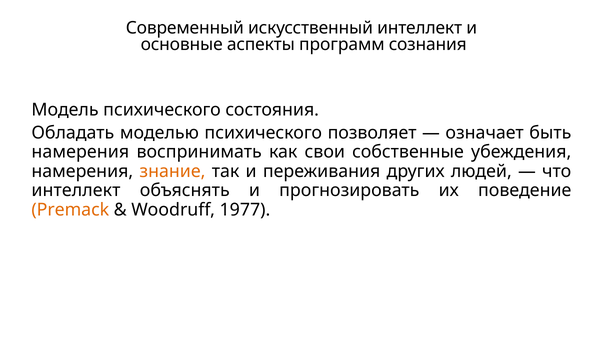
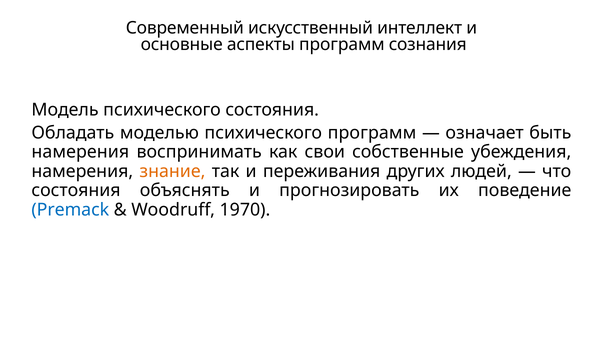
психического позволяет: позволяет -> программ
интеллект at (76, 191): интеллект -> состояния
Premack colour: orange -> blue
1977: 1977 -> 1970
